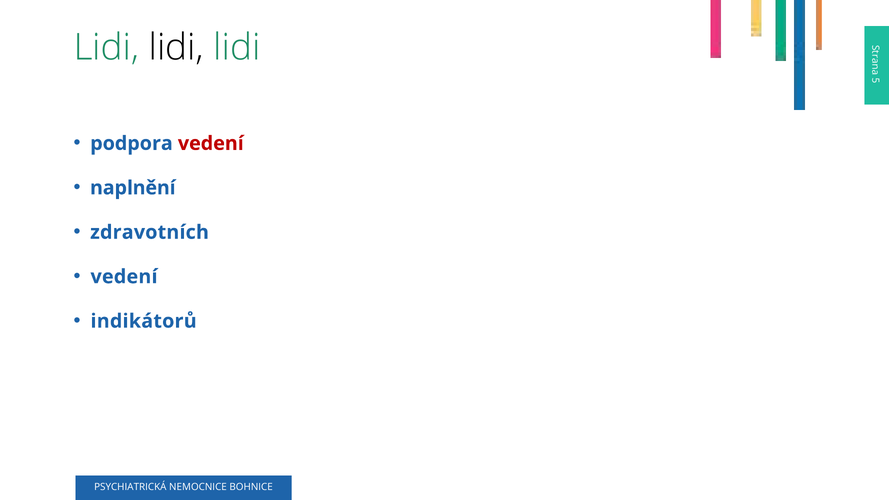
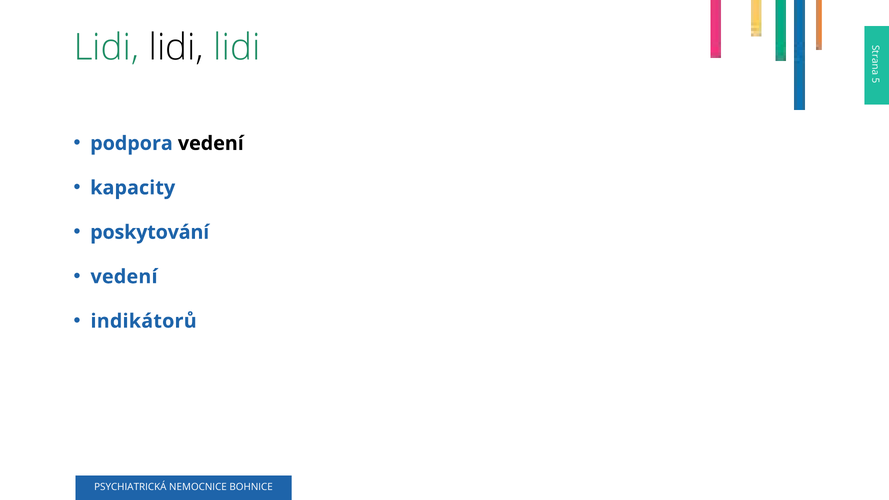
vedení at (211, 143) colour: red -> black
naplnění: naplnění -> kapacity
zdravotních: zdravotních -> poskytování
